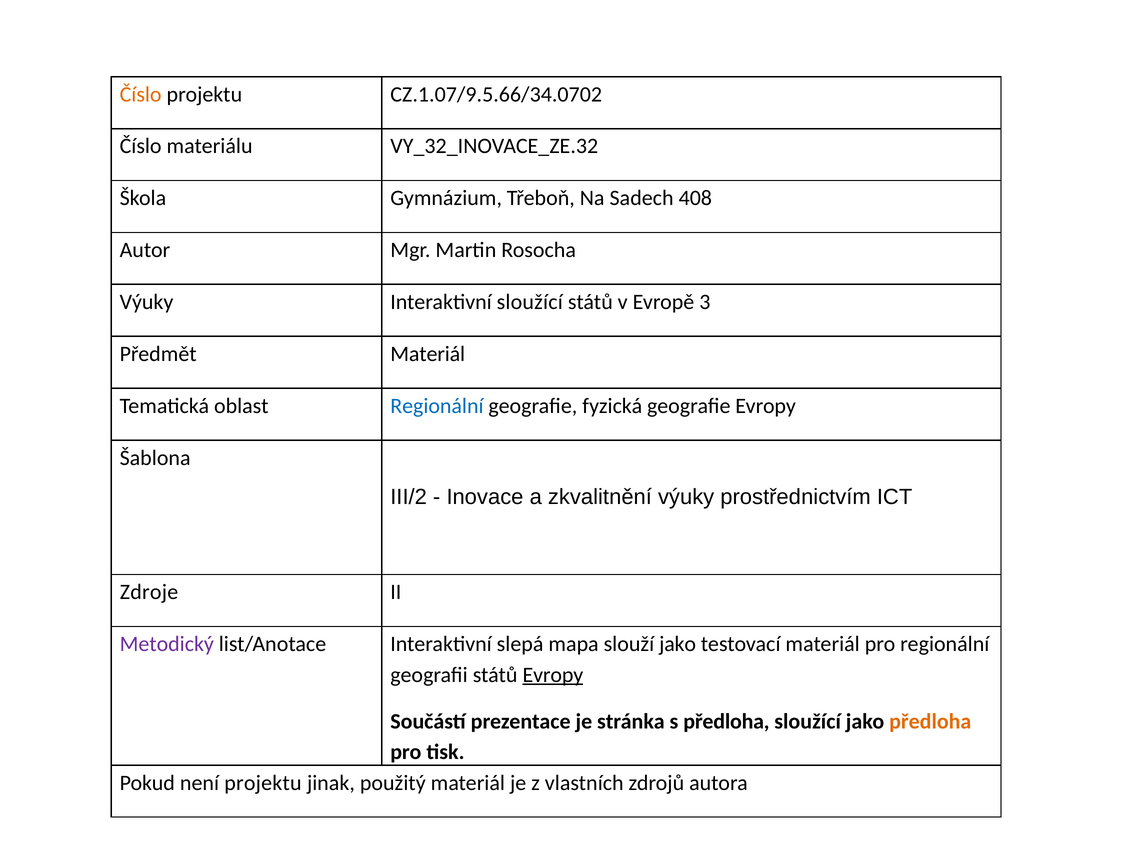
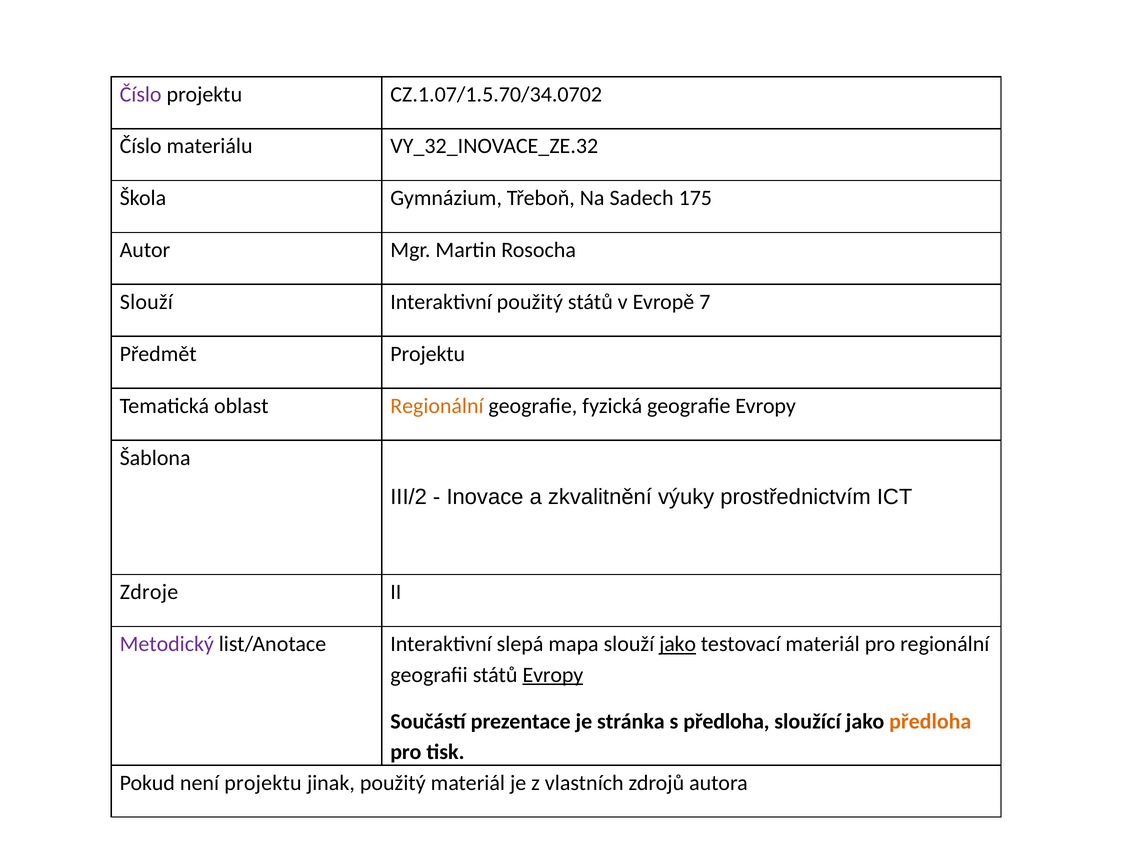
Číslo at (141, 94) colour: orange -> purple
CZ.1.07/9.5.66/34.0702: CZ.1.07/9.5.66/34.0702 -> CZ.1.07/1.5.70/34.0702
408: 408 -> 175
Výuky at (146, 302): Výuky -> Slouží
Interaktivní sloužící: sloužící -> použitý
3: 3 -> 7
Předmět Materiál: Materiál -> Projektu
Regionální at (437, 406) colour: blue -> orange
jako at (678, 645) underline: none -> present
